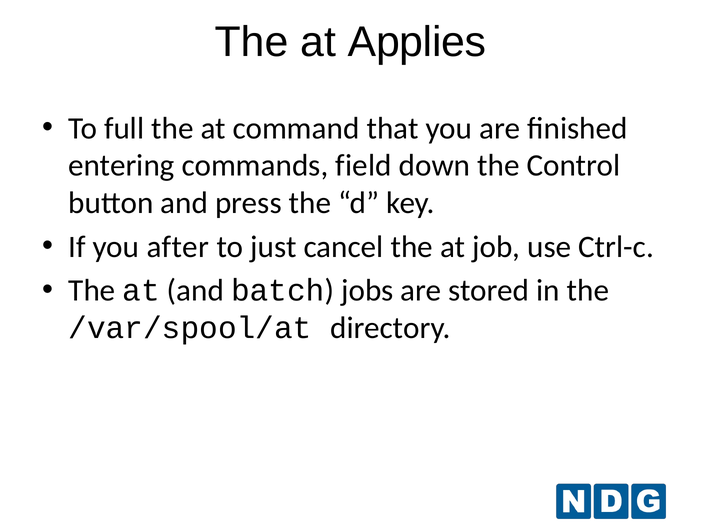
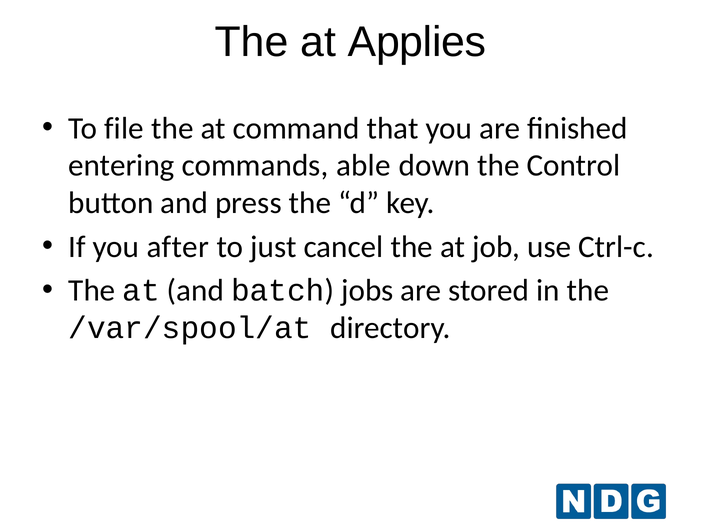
full: full -> file
field: field -> able
